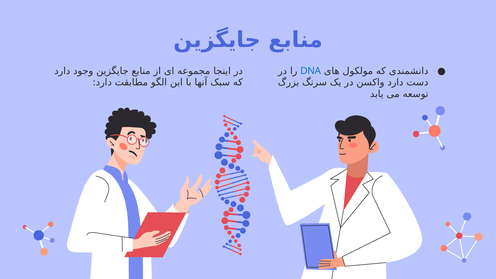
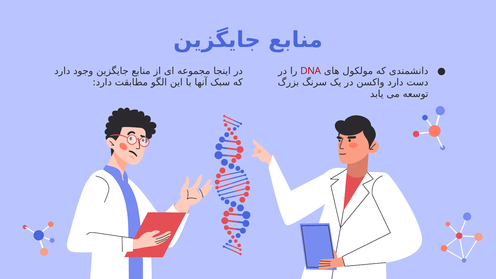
DNA colour: blue -> red
